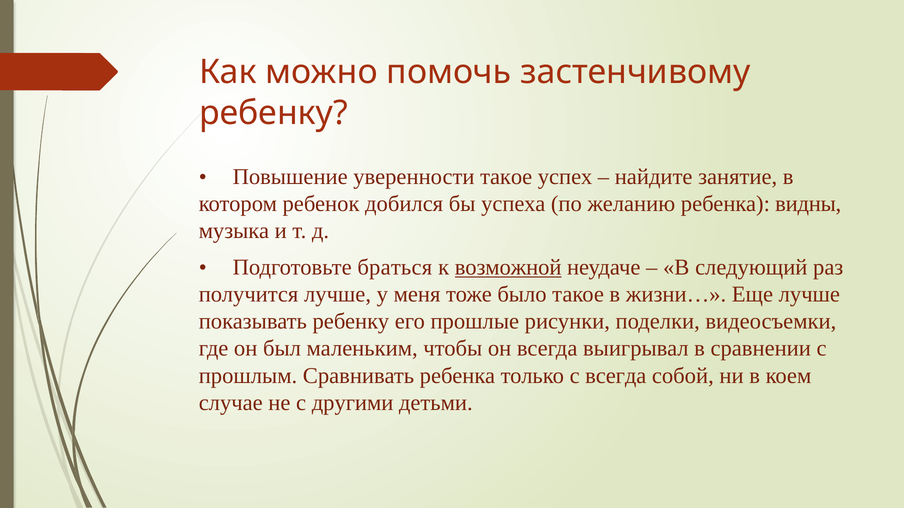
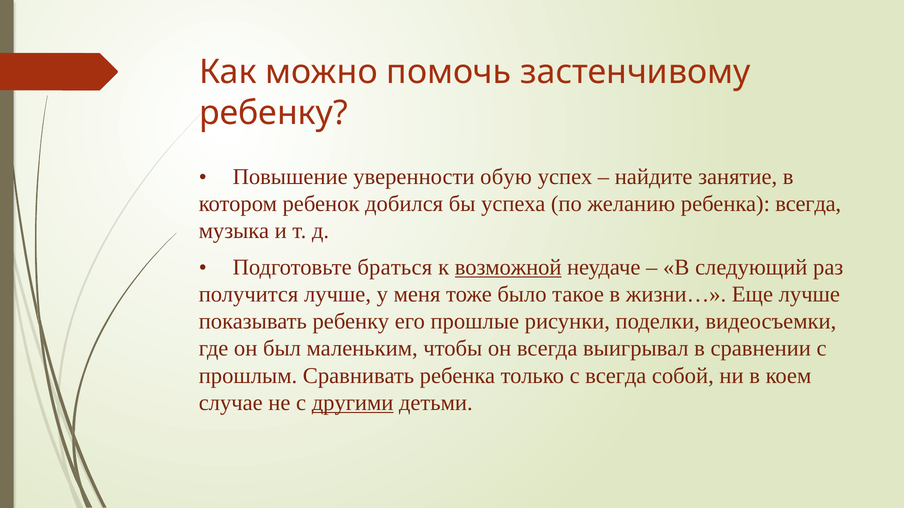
уверенности такое: такое -> обую
ребенка видны: видны -> всегда
другими underline: none -> present
